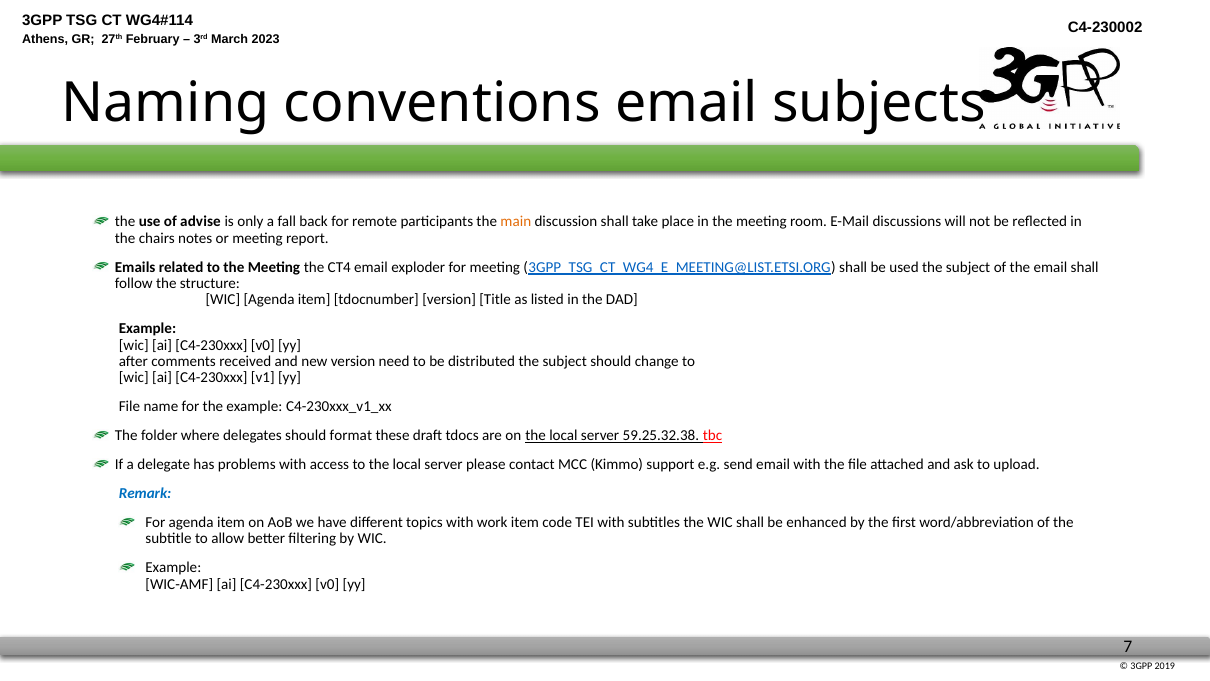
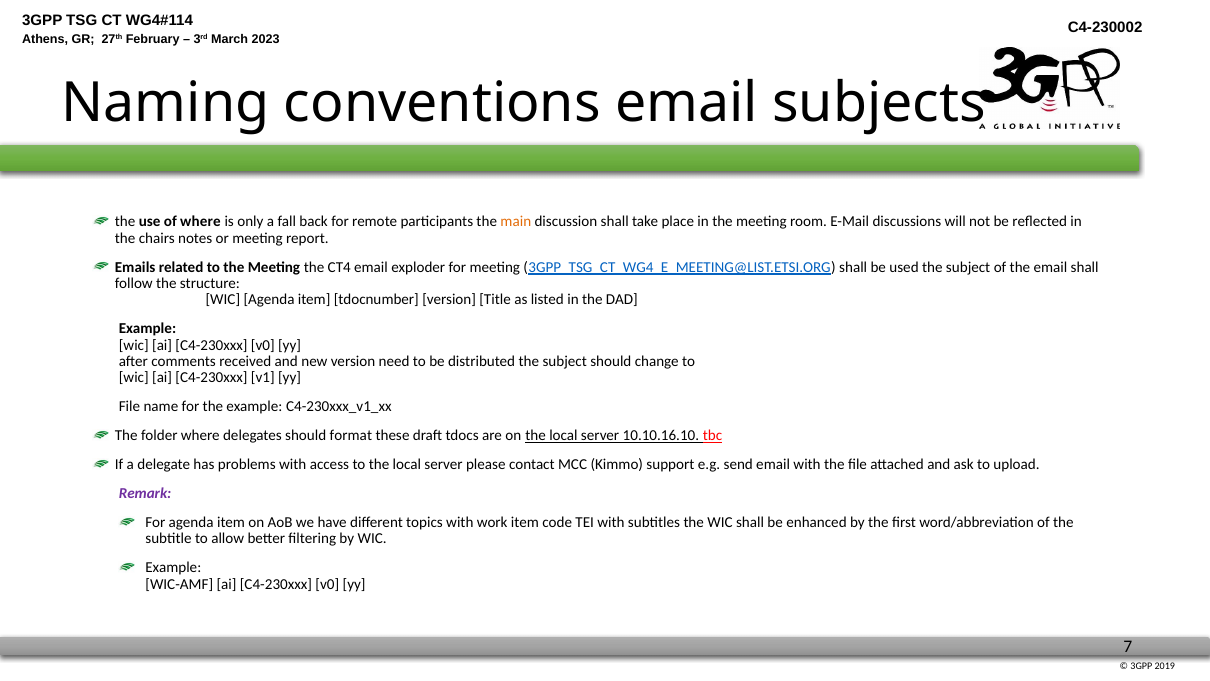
of advise: advise -> where
59.25.32.38: 59.25.32.38 -> 10.10.16.10
Remark colour: blue -> purple
